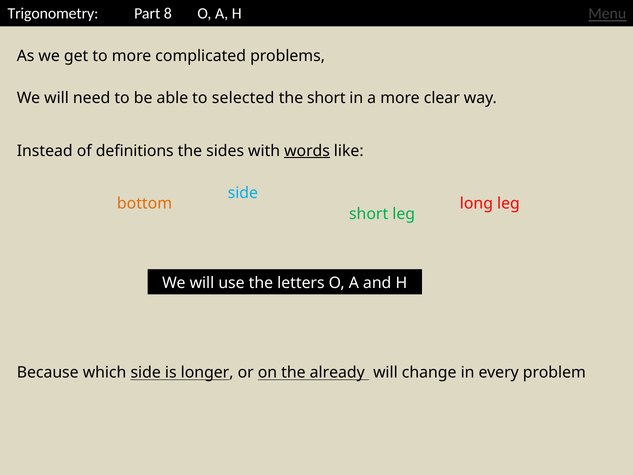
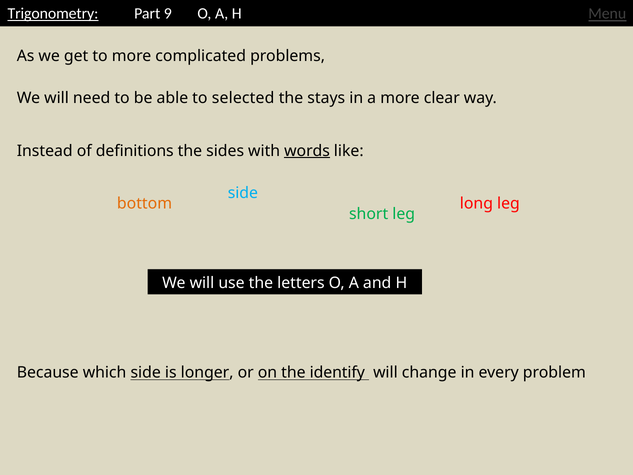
Trigonometry underline: none -> present
8: 8 -> 9
the short: short -> stays
already: already -> identify
